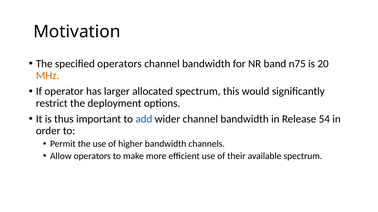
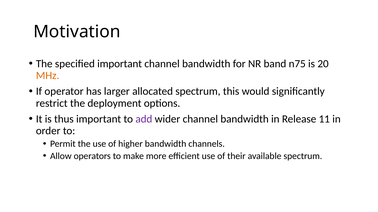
specified operators: operators -> important
add colour: blue -> purple
54: 54 -> 11
